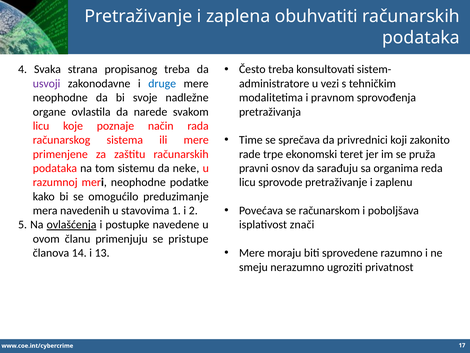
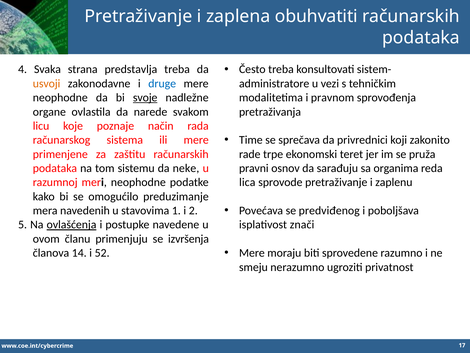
propisanog: propisanog -> predstavlja
usvoji colour: purple -> orange
svoje underline: none -> present
licu at (247, 182): licu -> lica
računarskom: računarskom -> predviđenog
pristupe: pristupe -> izvršenja
13: 13 -> 52
